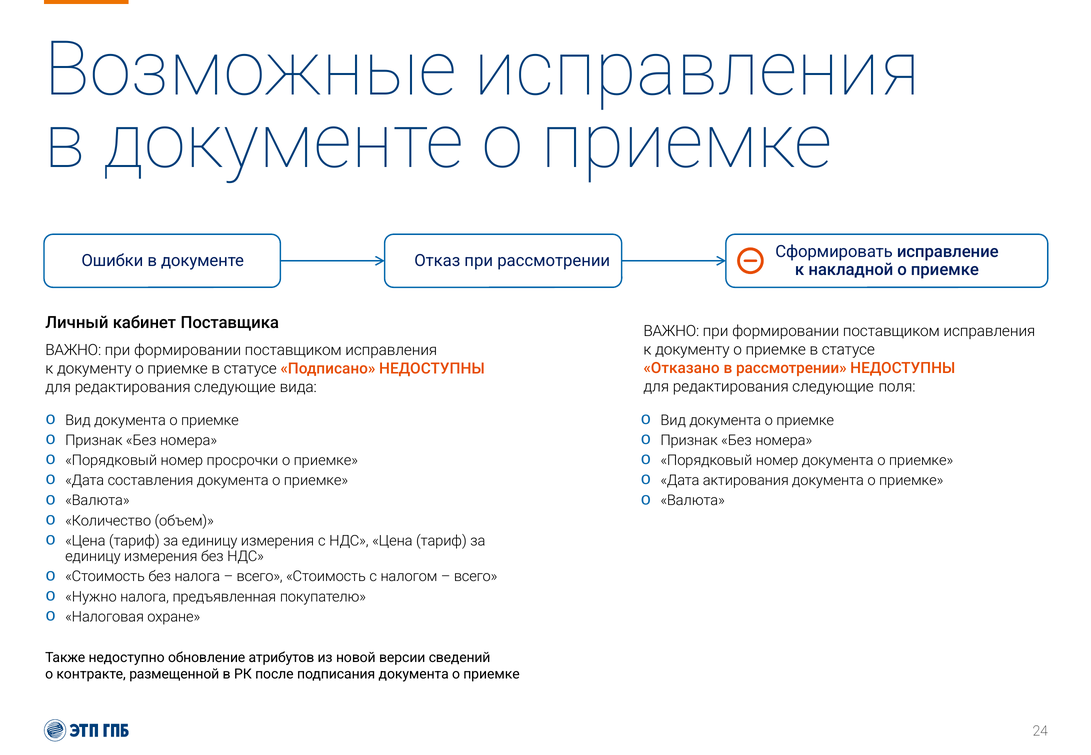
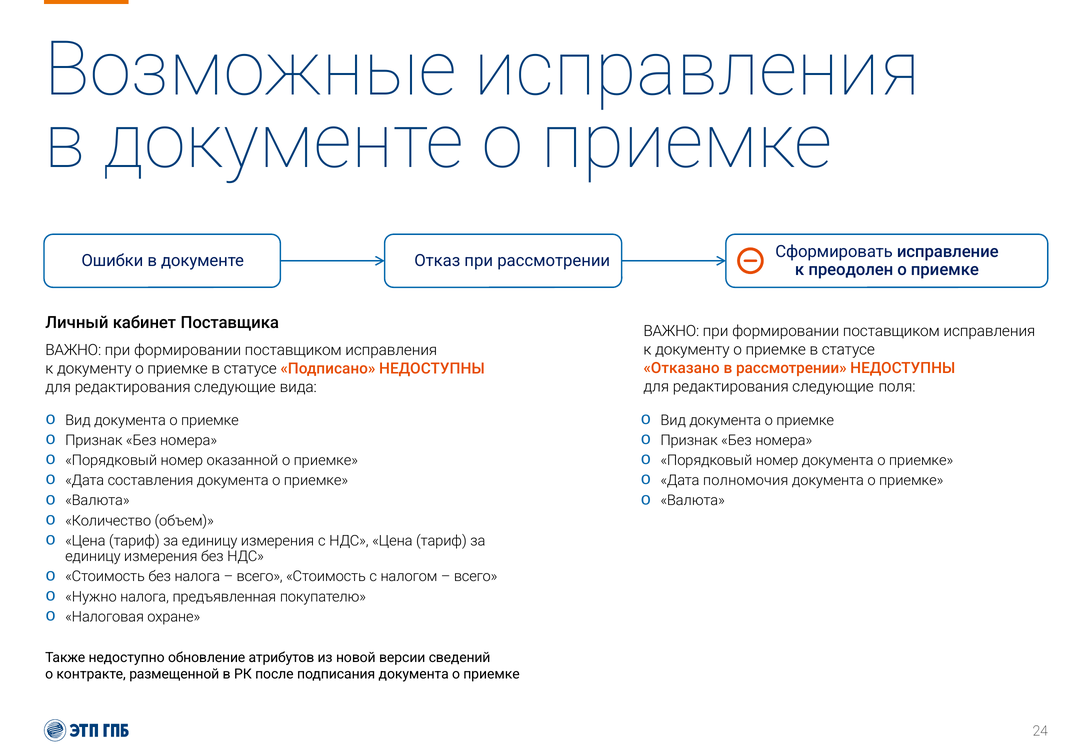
накладной: накладной -> преодолен
просрочки: просрочки -> оказанной
актирования: актирования -> полномочия
